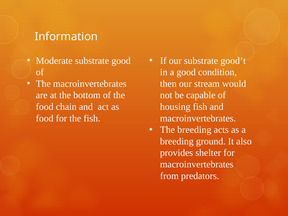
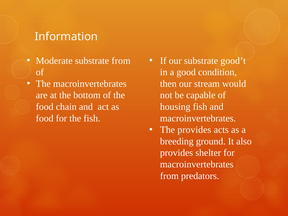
substrate good: good -> from
The breeding: breeding -> provides
